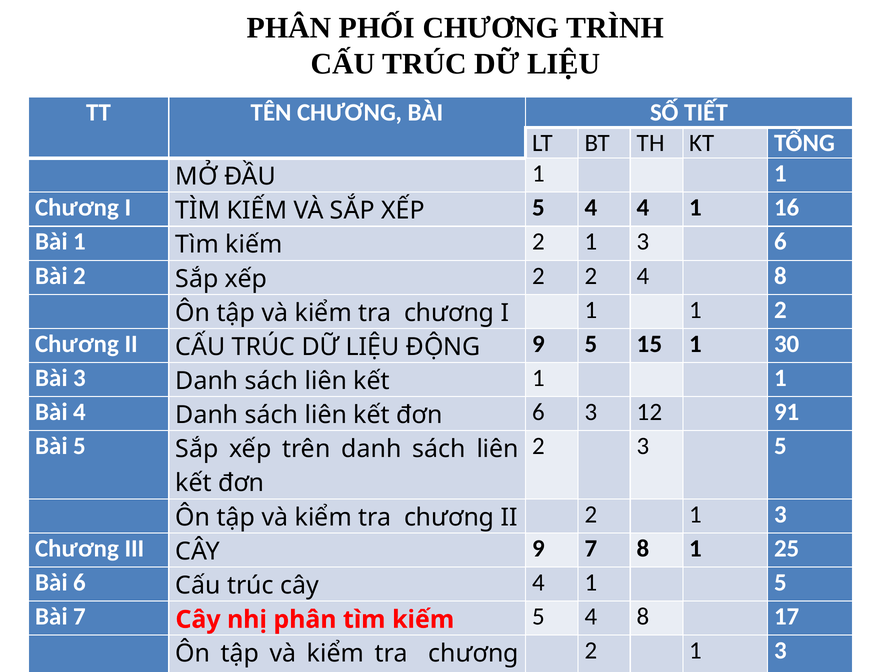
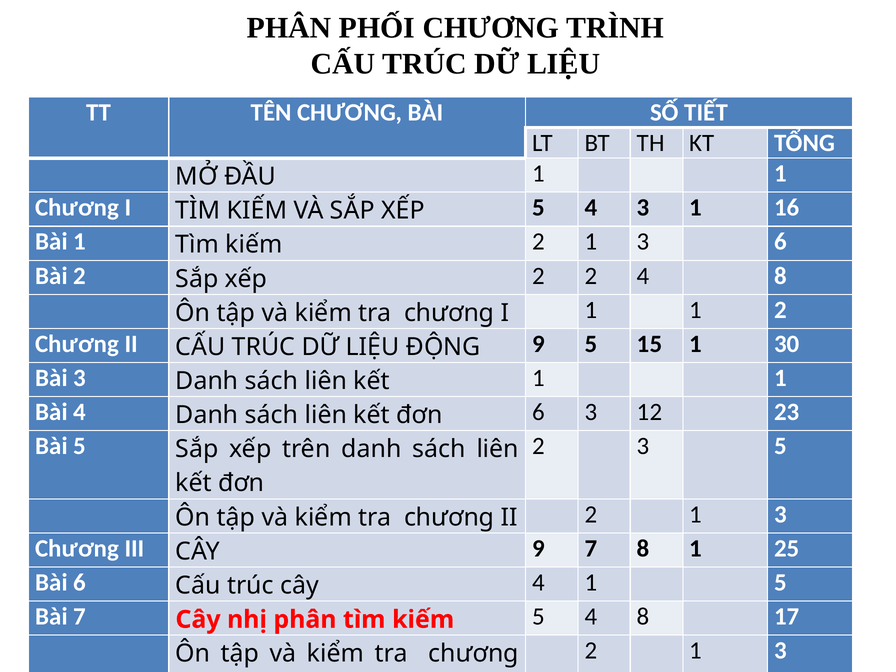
4 4: 4 -> 3
12 91: 91 -> 23
